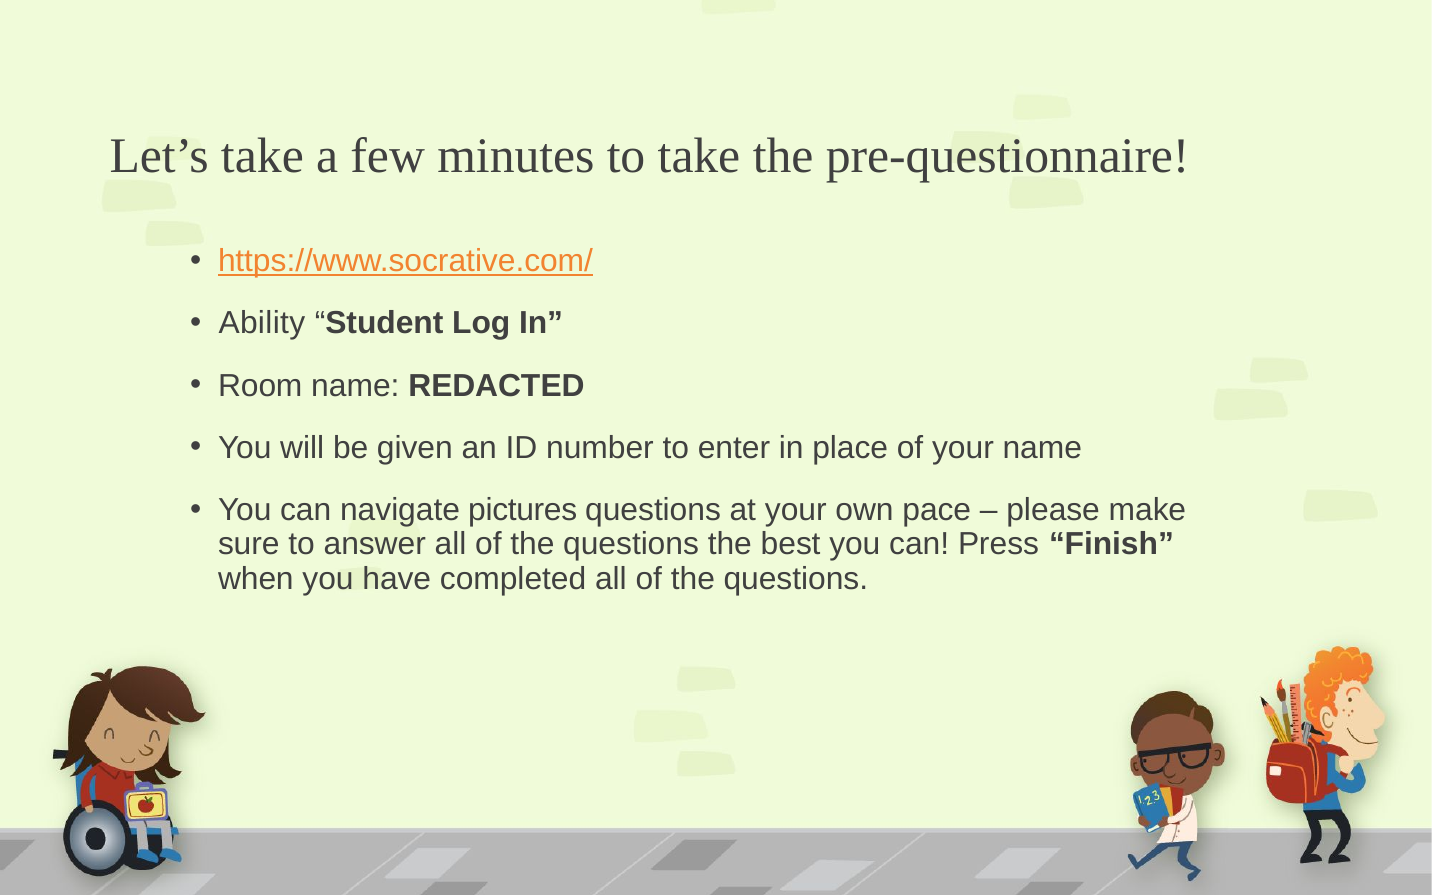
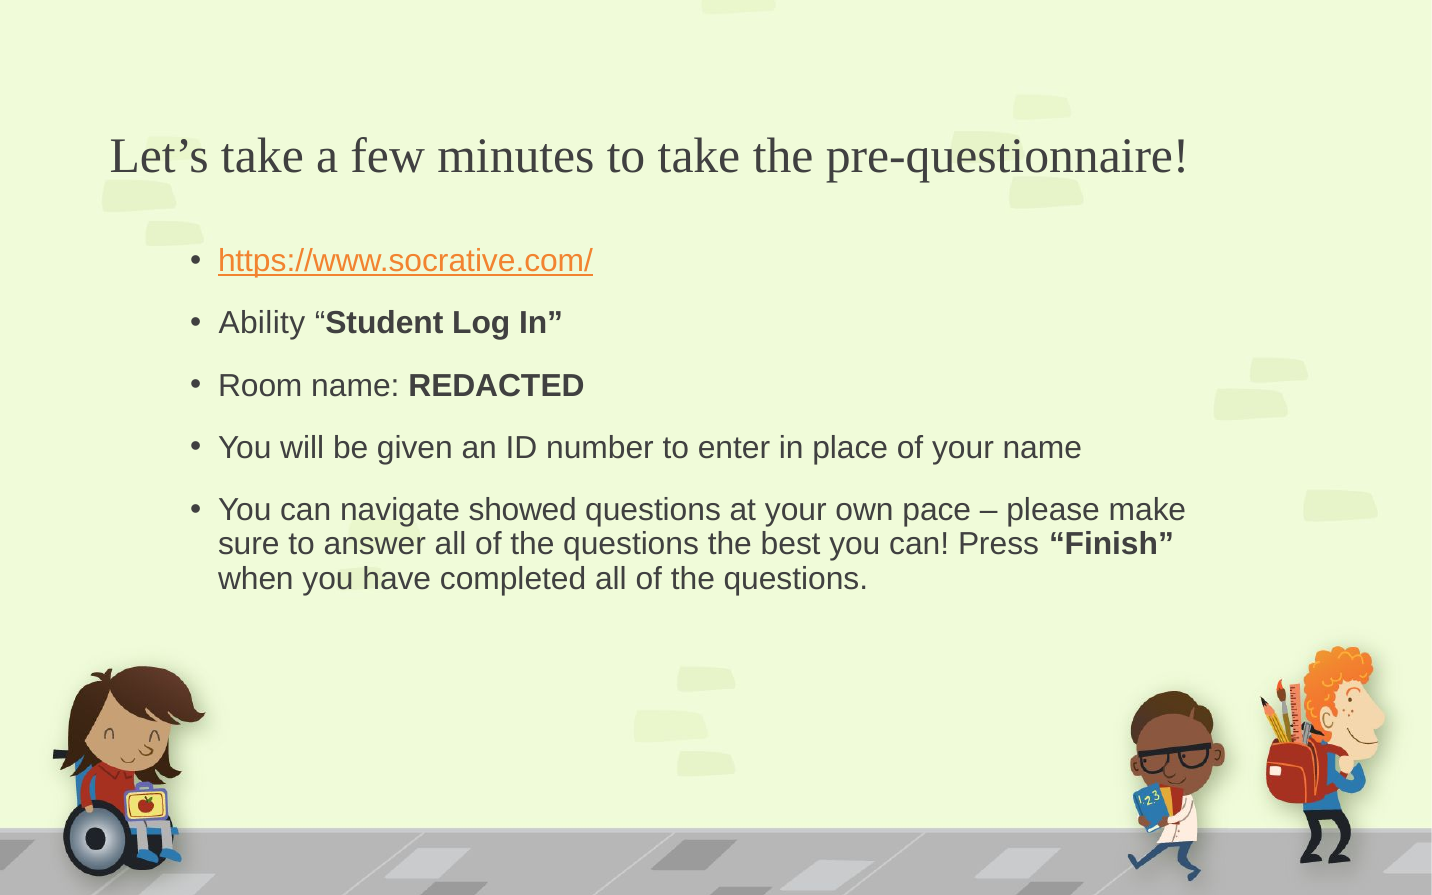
pictures: pictures -> showed
